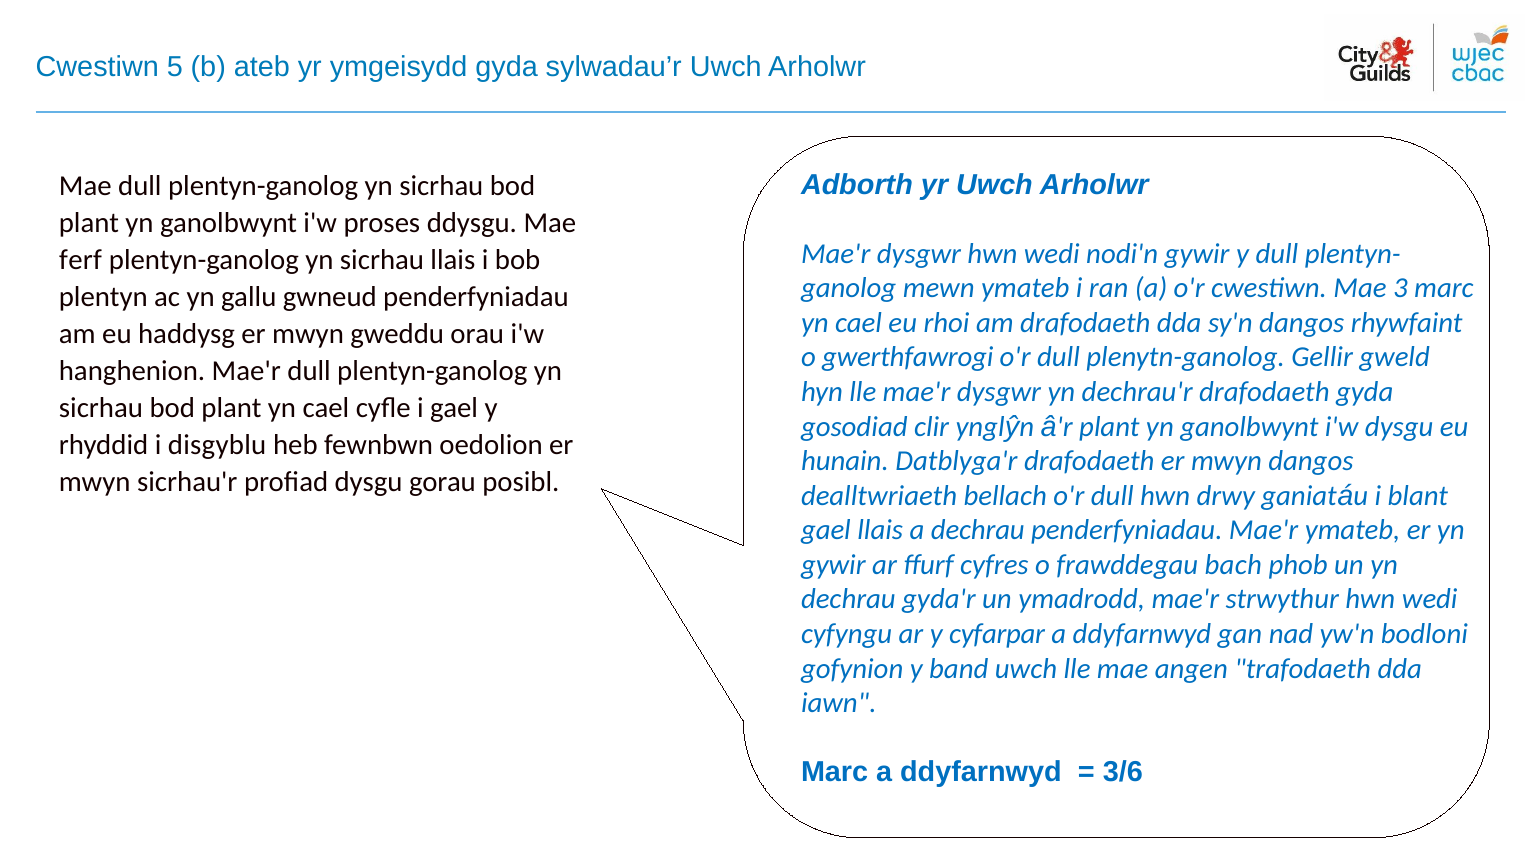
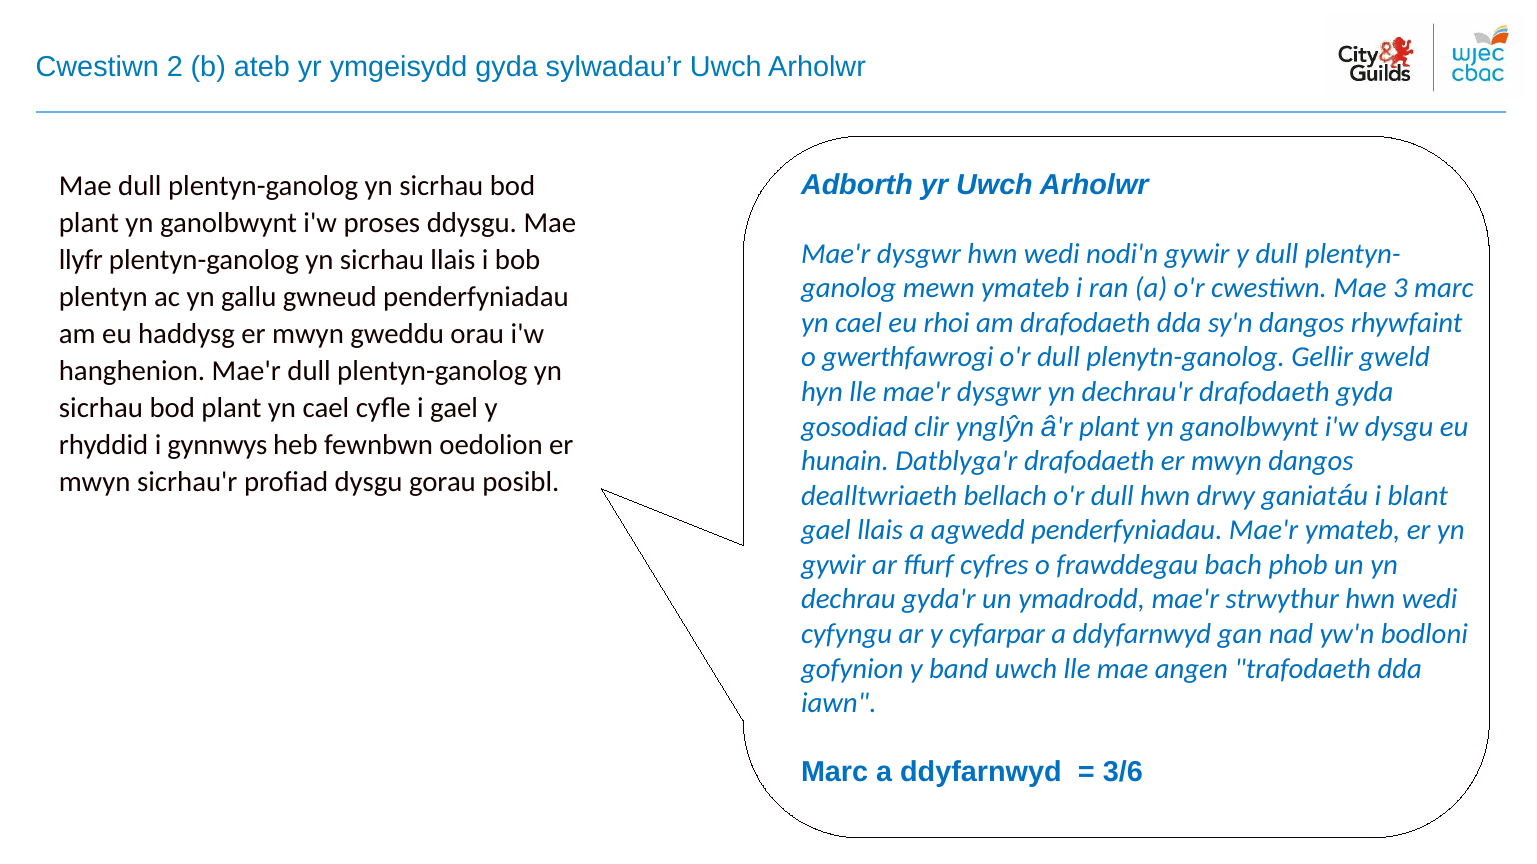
5: 5 -> 2
ferf: ferf -> llyfr
disgyblu: disgyblu -> gynnwys
a dechrau: dechrau -> agwedd
